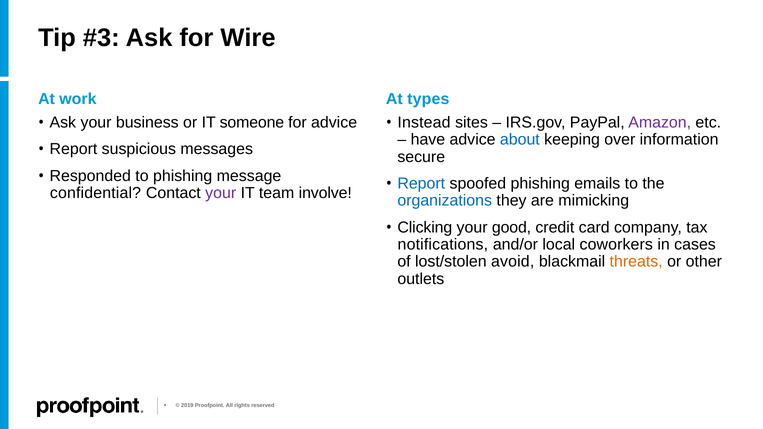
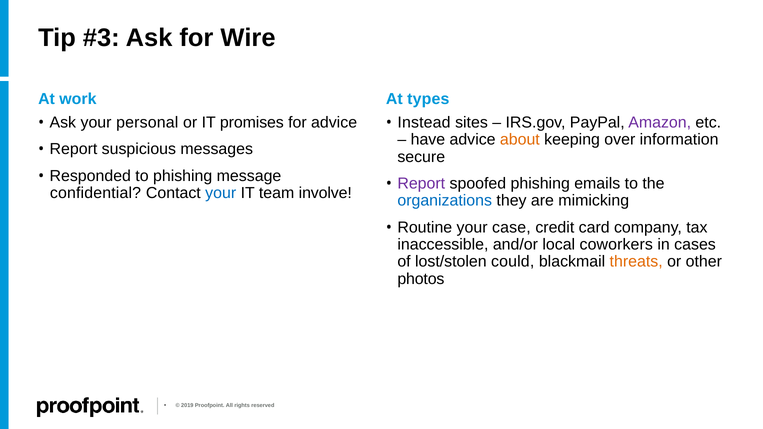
business: business -> personal
someone: someone -> promises
about colour: blue -> orange
Report at (421, 184) colour: blue -> purple
your at (221, 193) colour: purple -> blue
Clicking: Clicking -> Routine
good: good -> case
notifications: notifications -> inaccessible
avoid: avoid -> could
outlets: outlets -> photos
